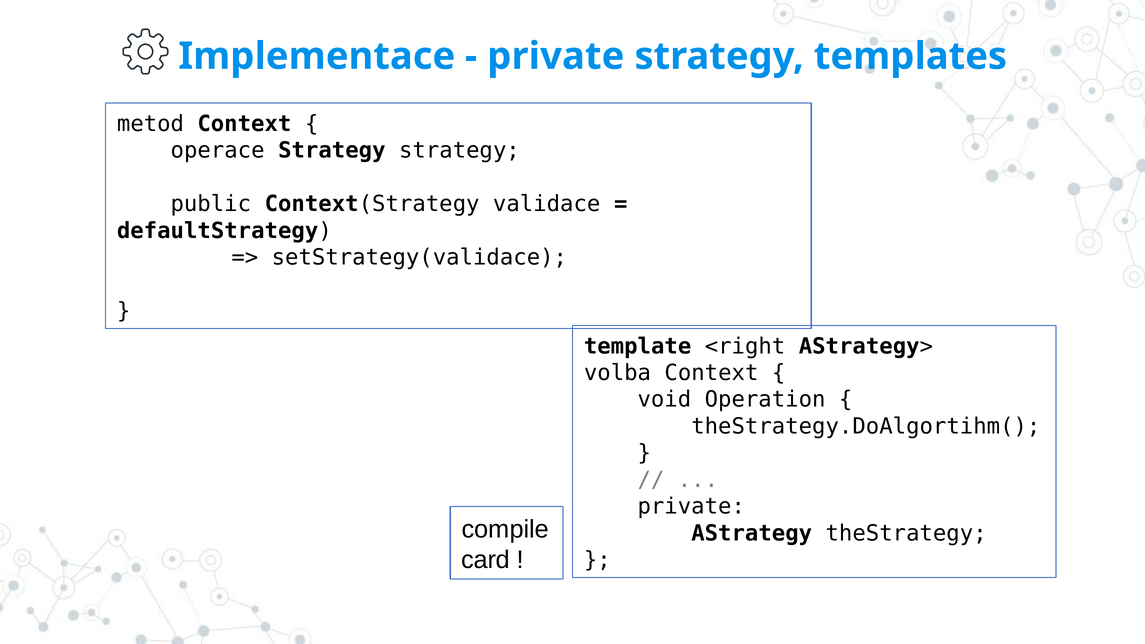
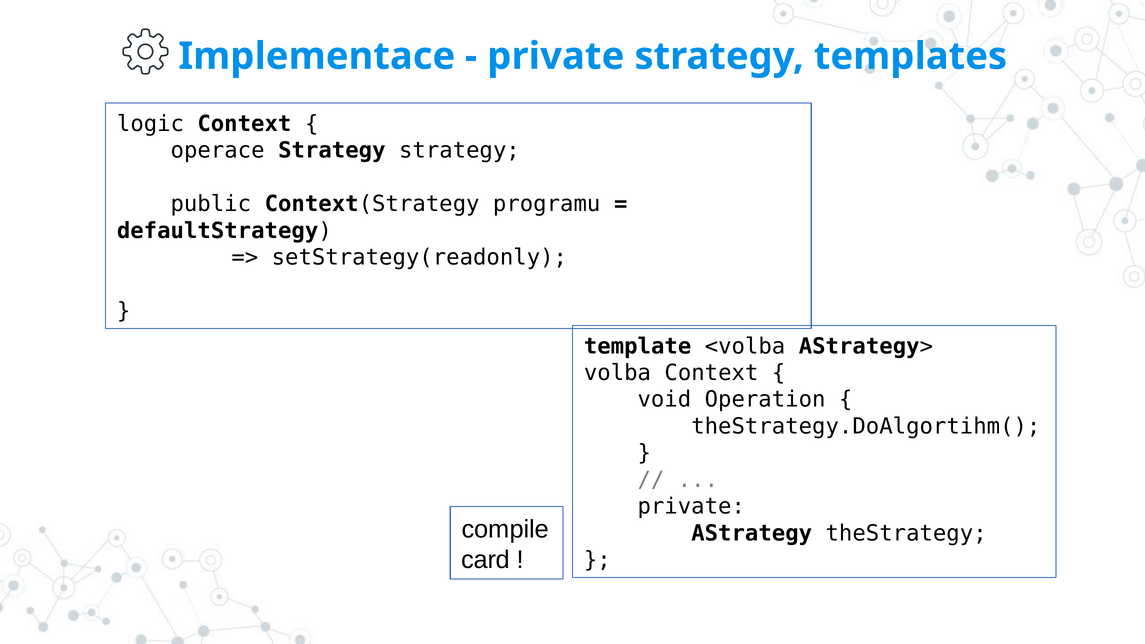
metod: metod -> logic
validace: validace -> programu
setStrategy(validace: setStrategy(validace -> setStrategy(readonly
<right: <right -> <volba
